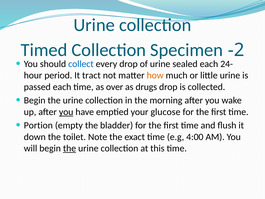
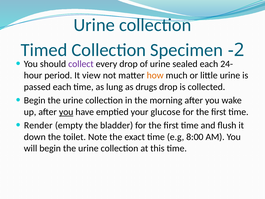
collect colour: blue -> purple
tract: tract -> view
over: over -> lung
Portion: Portion -> Render
4:00: 4:00 -> 8:00
the at (70, 148) underline: present -> none
